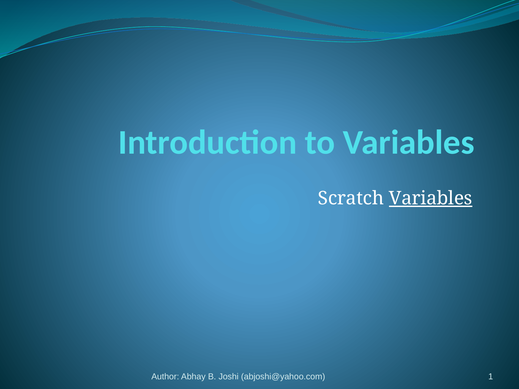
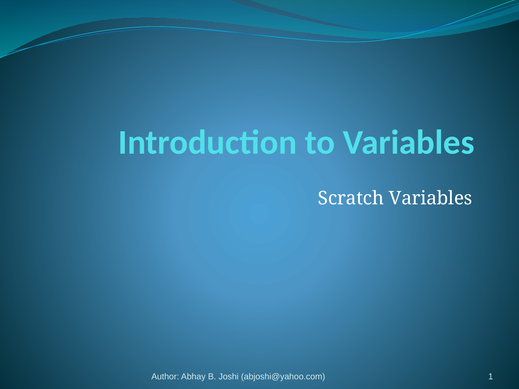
Variables at (431, 198) underline: present -> none
